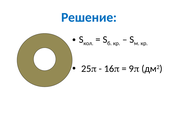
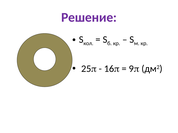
Решение colour: blue -> purple
